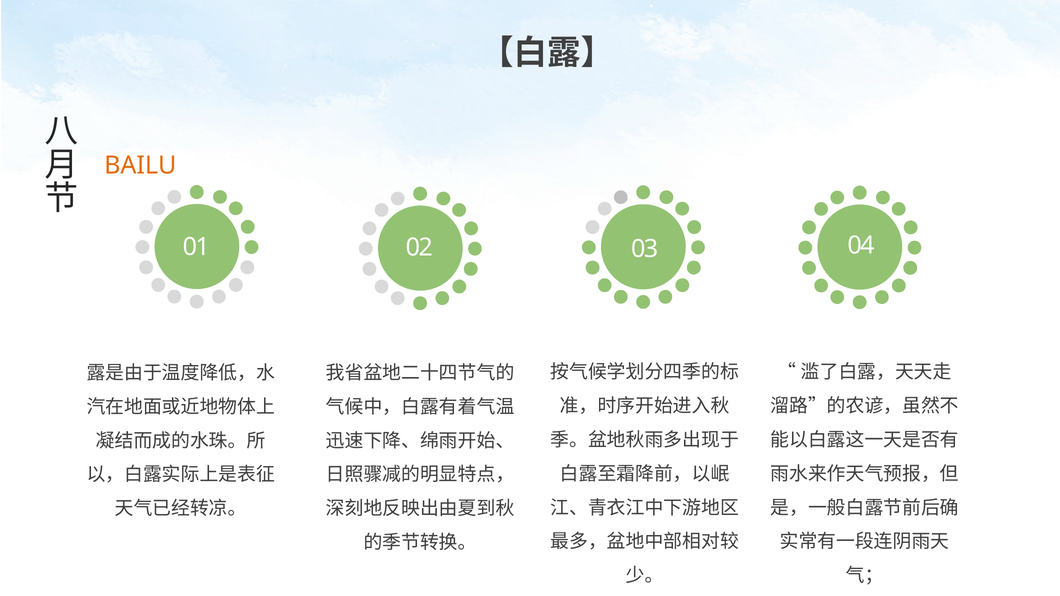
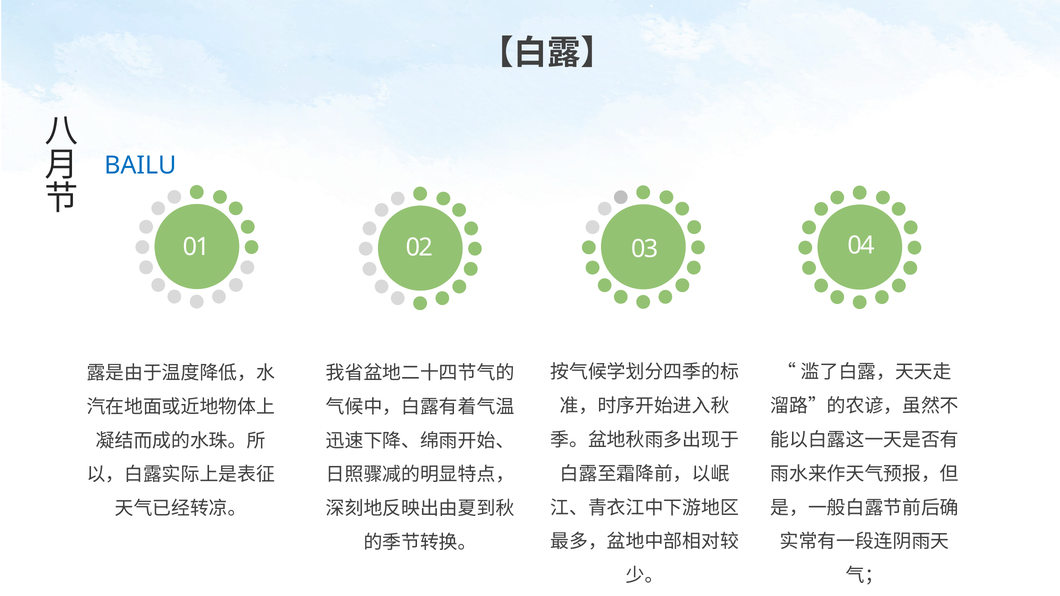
BAILU colour: orange -> blue
